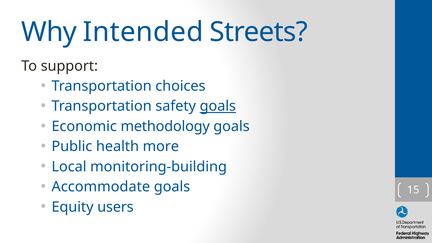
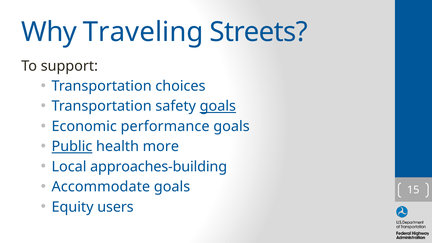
Intended: Intended -> Traveling
methodology: methodology -> performance
Public underline: none -> present
monitoring-building: monitoring-building -> approaches-building
